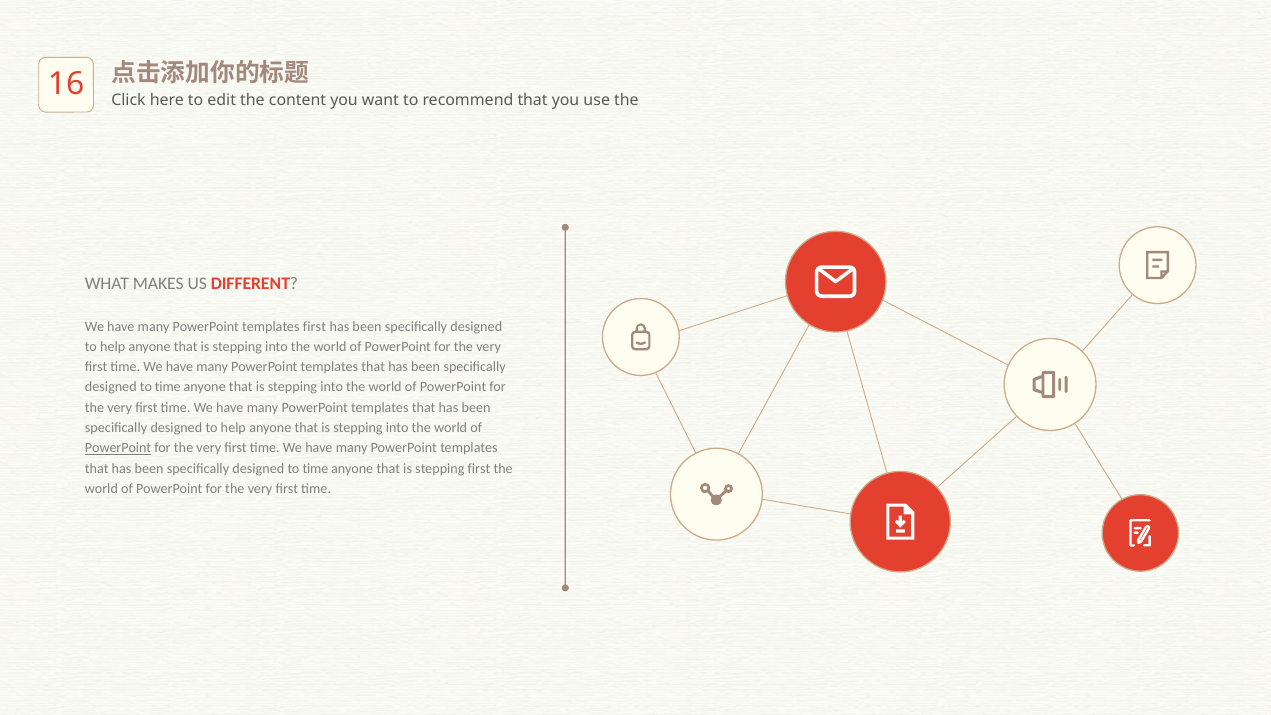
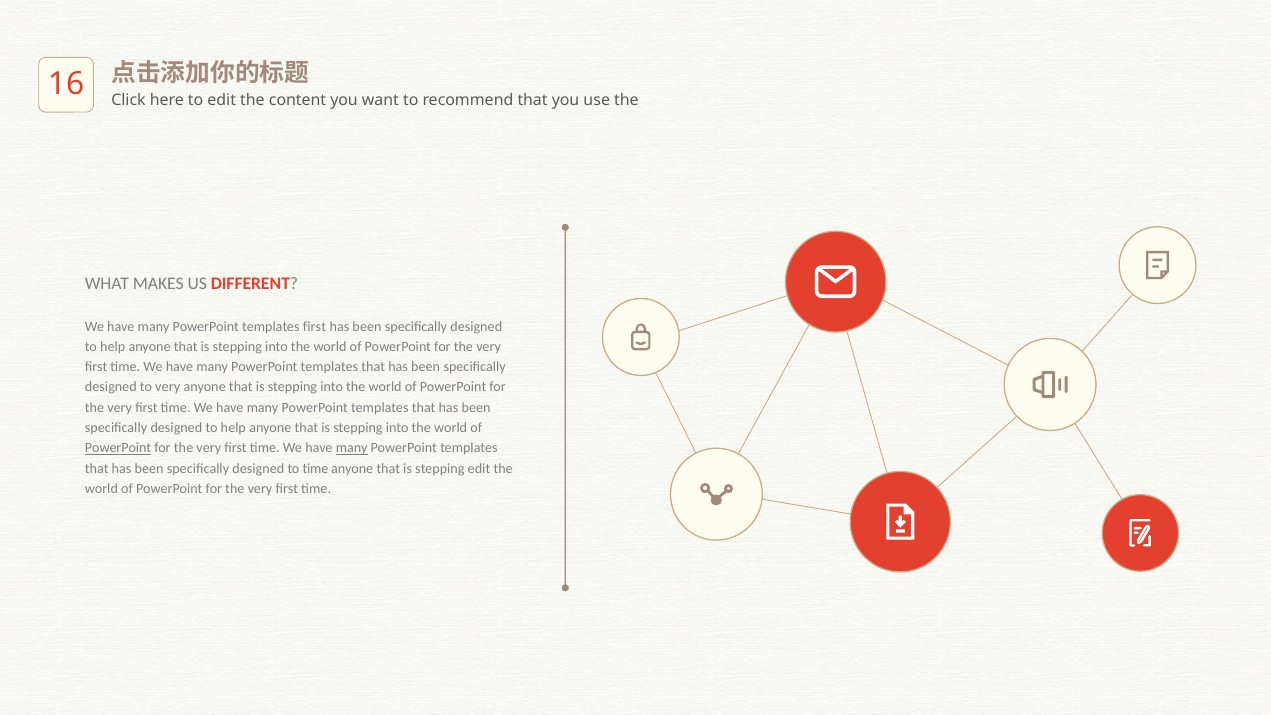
time at (168, 387): time -> very
many at (352, 448) underline: none -> present
stepping first: first -> edit
